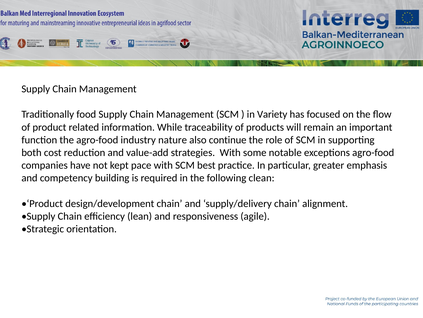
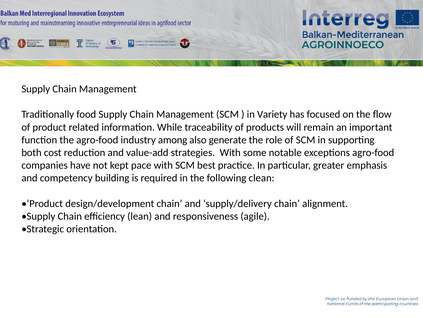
nature: nature -> among
continue: continue -> generate
